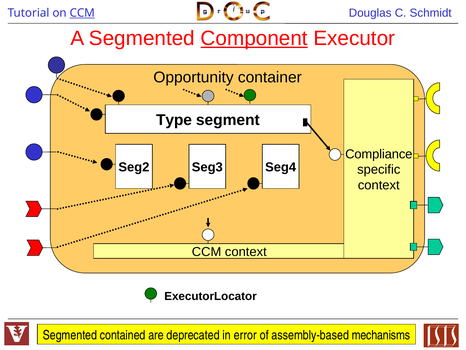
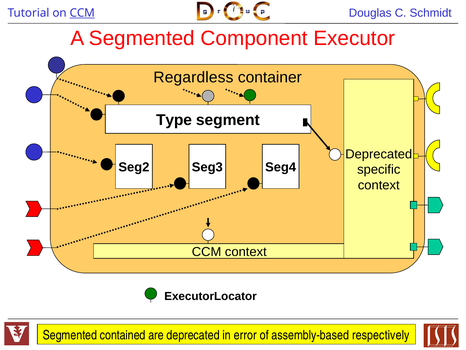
Component underline: present -> none
Opportunity: Opportunity -> Regardless
Compliance at (379, 154): Compliance -> Deprecated
mechanisms: mechanisms -> respectively
